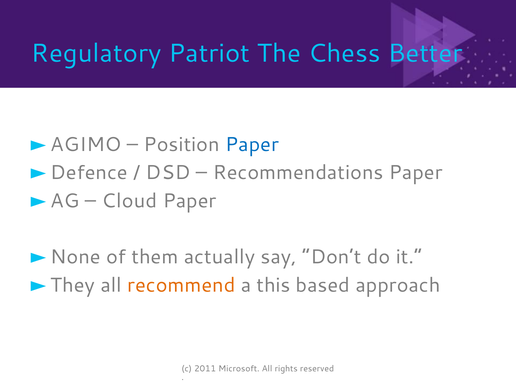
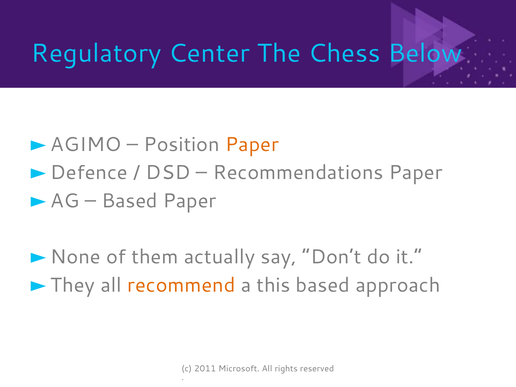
Patriot: Patriot -> Center
Better: Better -> Below
Paper at (252, 145) colour: blue -> orange
Cloud at (129, 201): Cloud -> Based
